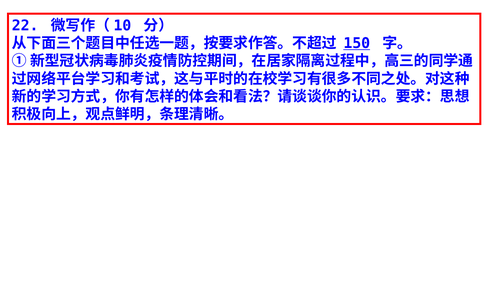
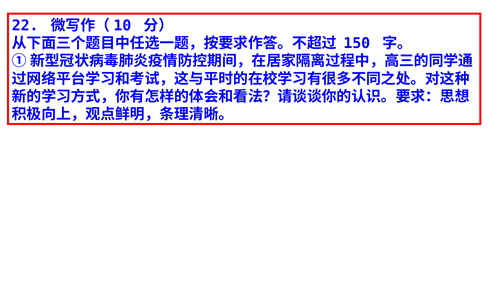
150 underline: present -> none
